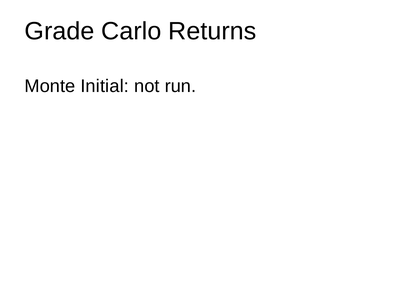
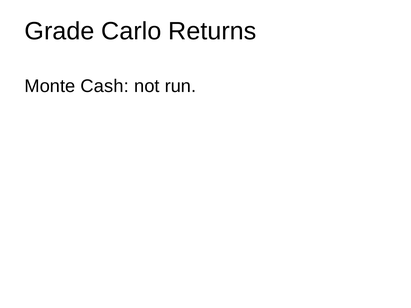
Initial: Initial -> Cash
